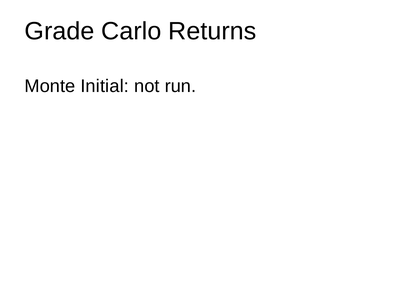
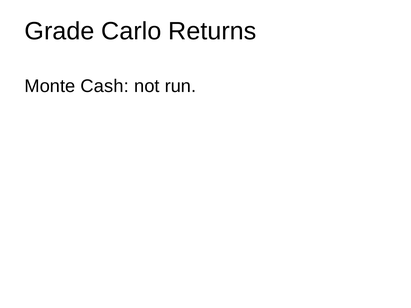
Initial: Initial -> Cash
